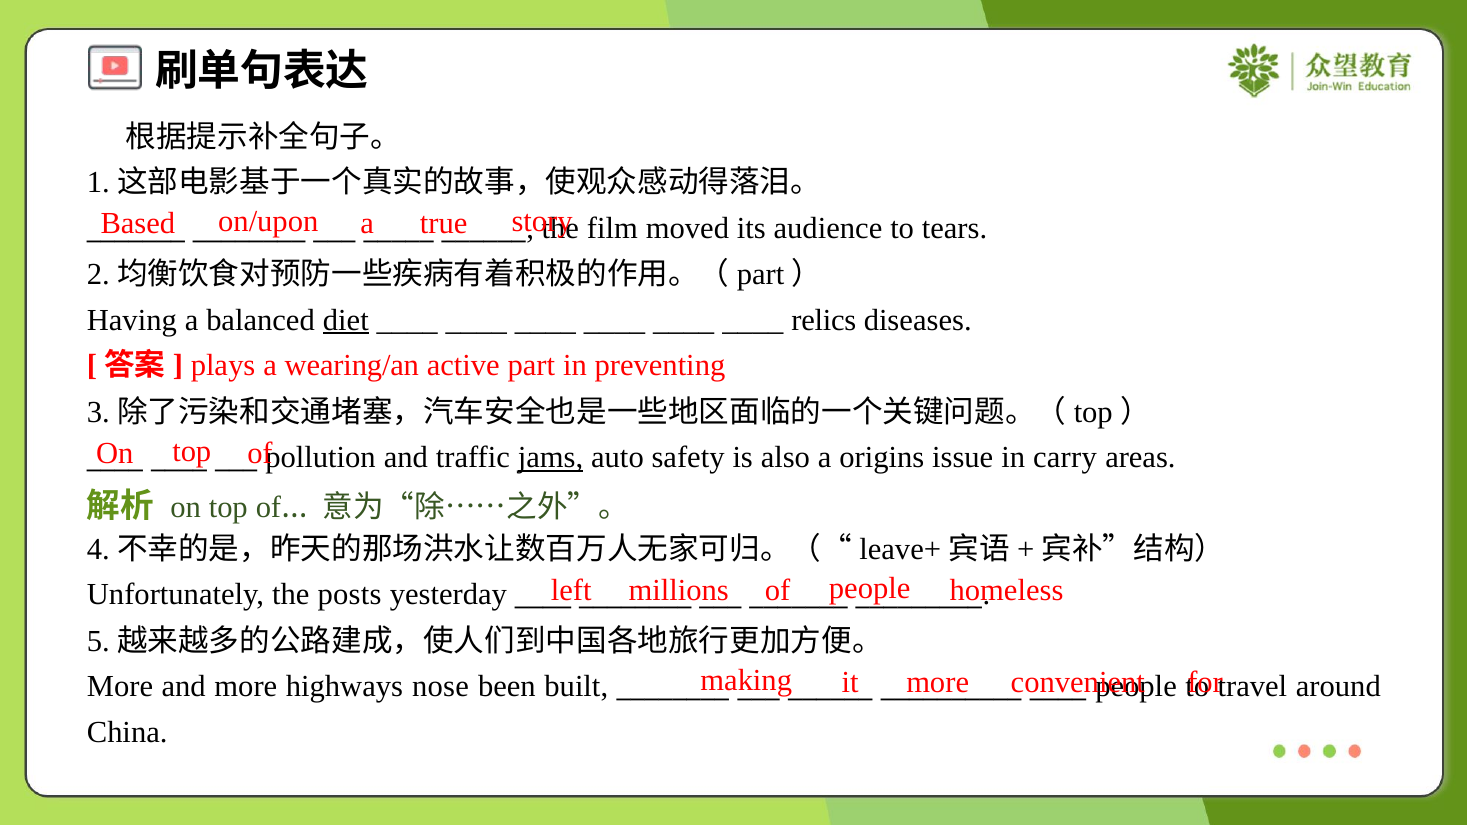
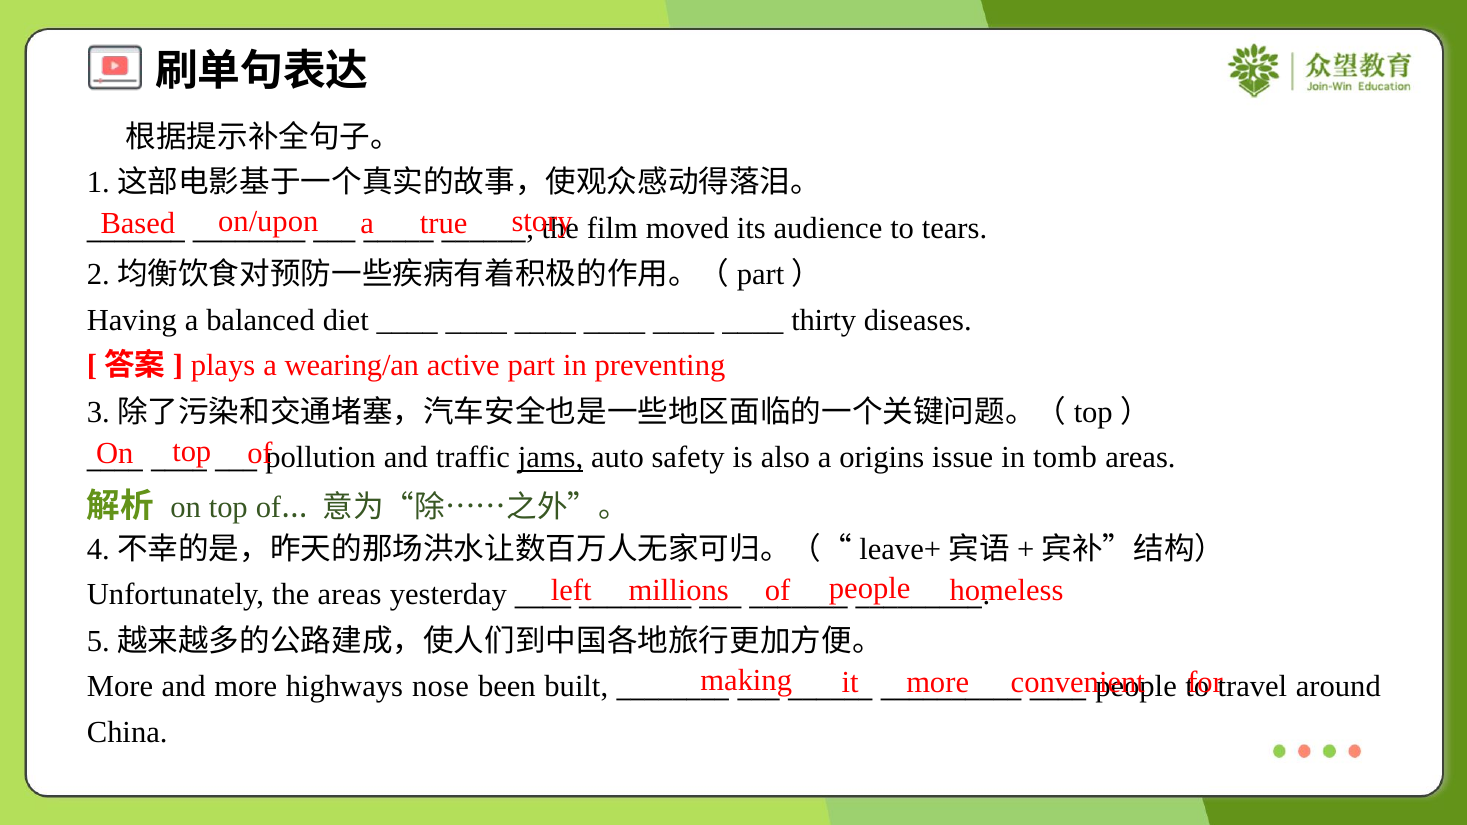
diet underline: present -> none
relics: relics -> thirty
carry: carry -> tomb
the posts: posts -> areas
